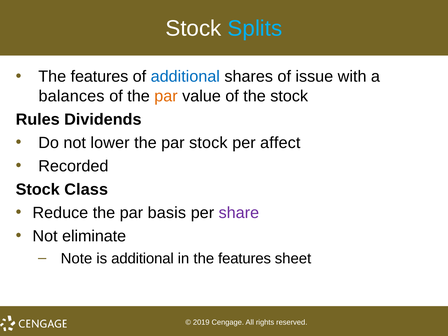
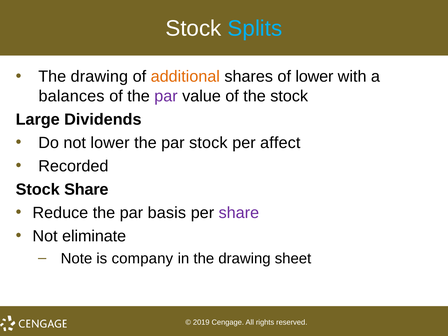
features at (99, 77): features -> drawing
additional at (185, 77) colour: blue -> orange
of issue: issue -> lower
par at (166, 96) colour: orange -> purple
Rules: Rules -> Large
Stock Class: Class -> Share
is additional: additional -> company
in the features: features -> drawing
